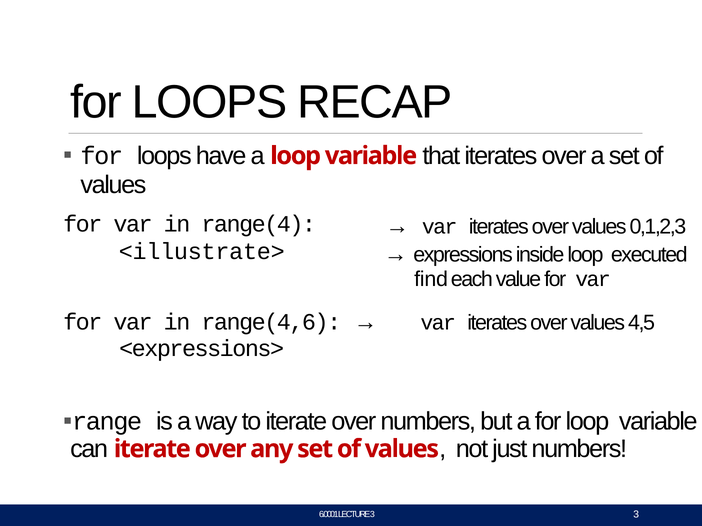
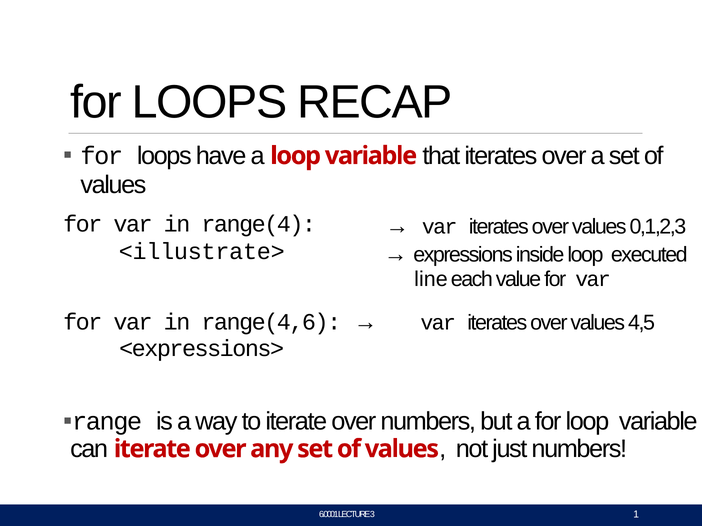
find: find -> line
3 3: 3 -> 1
